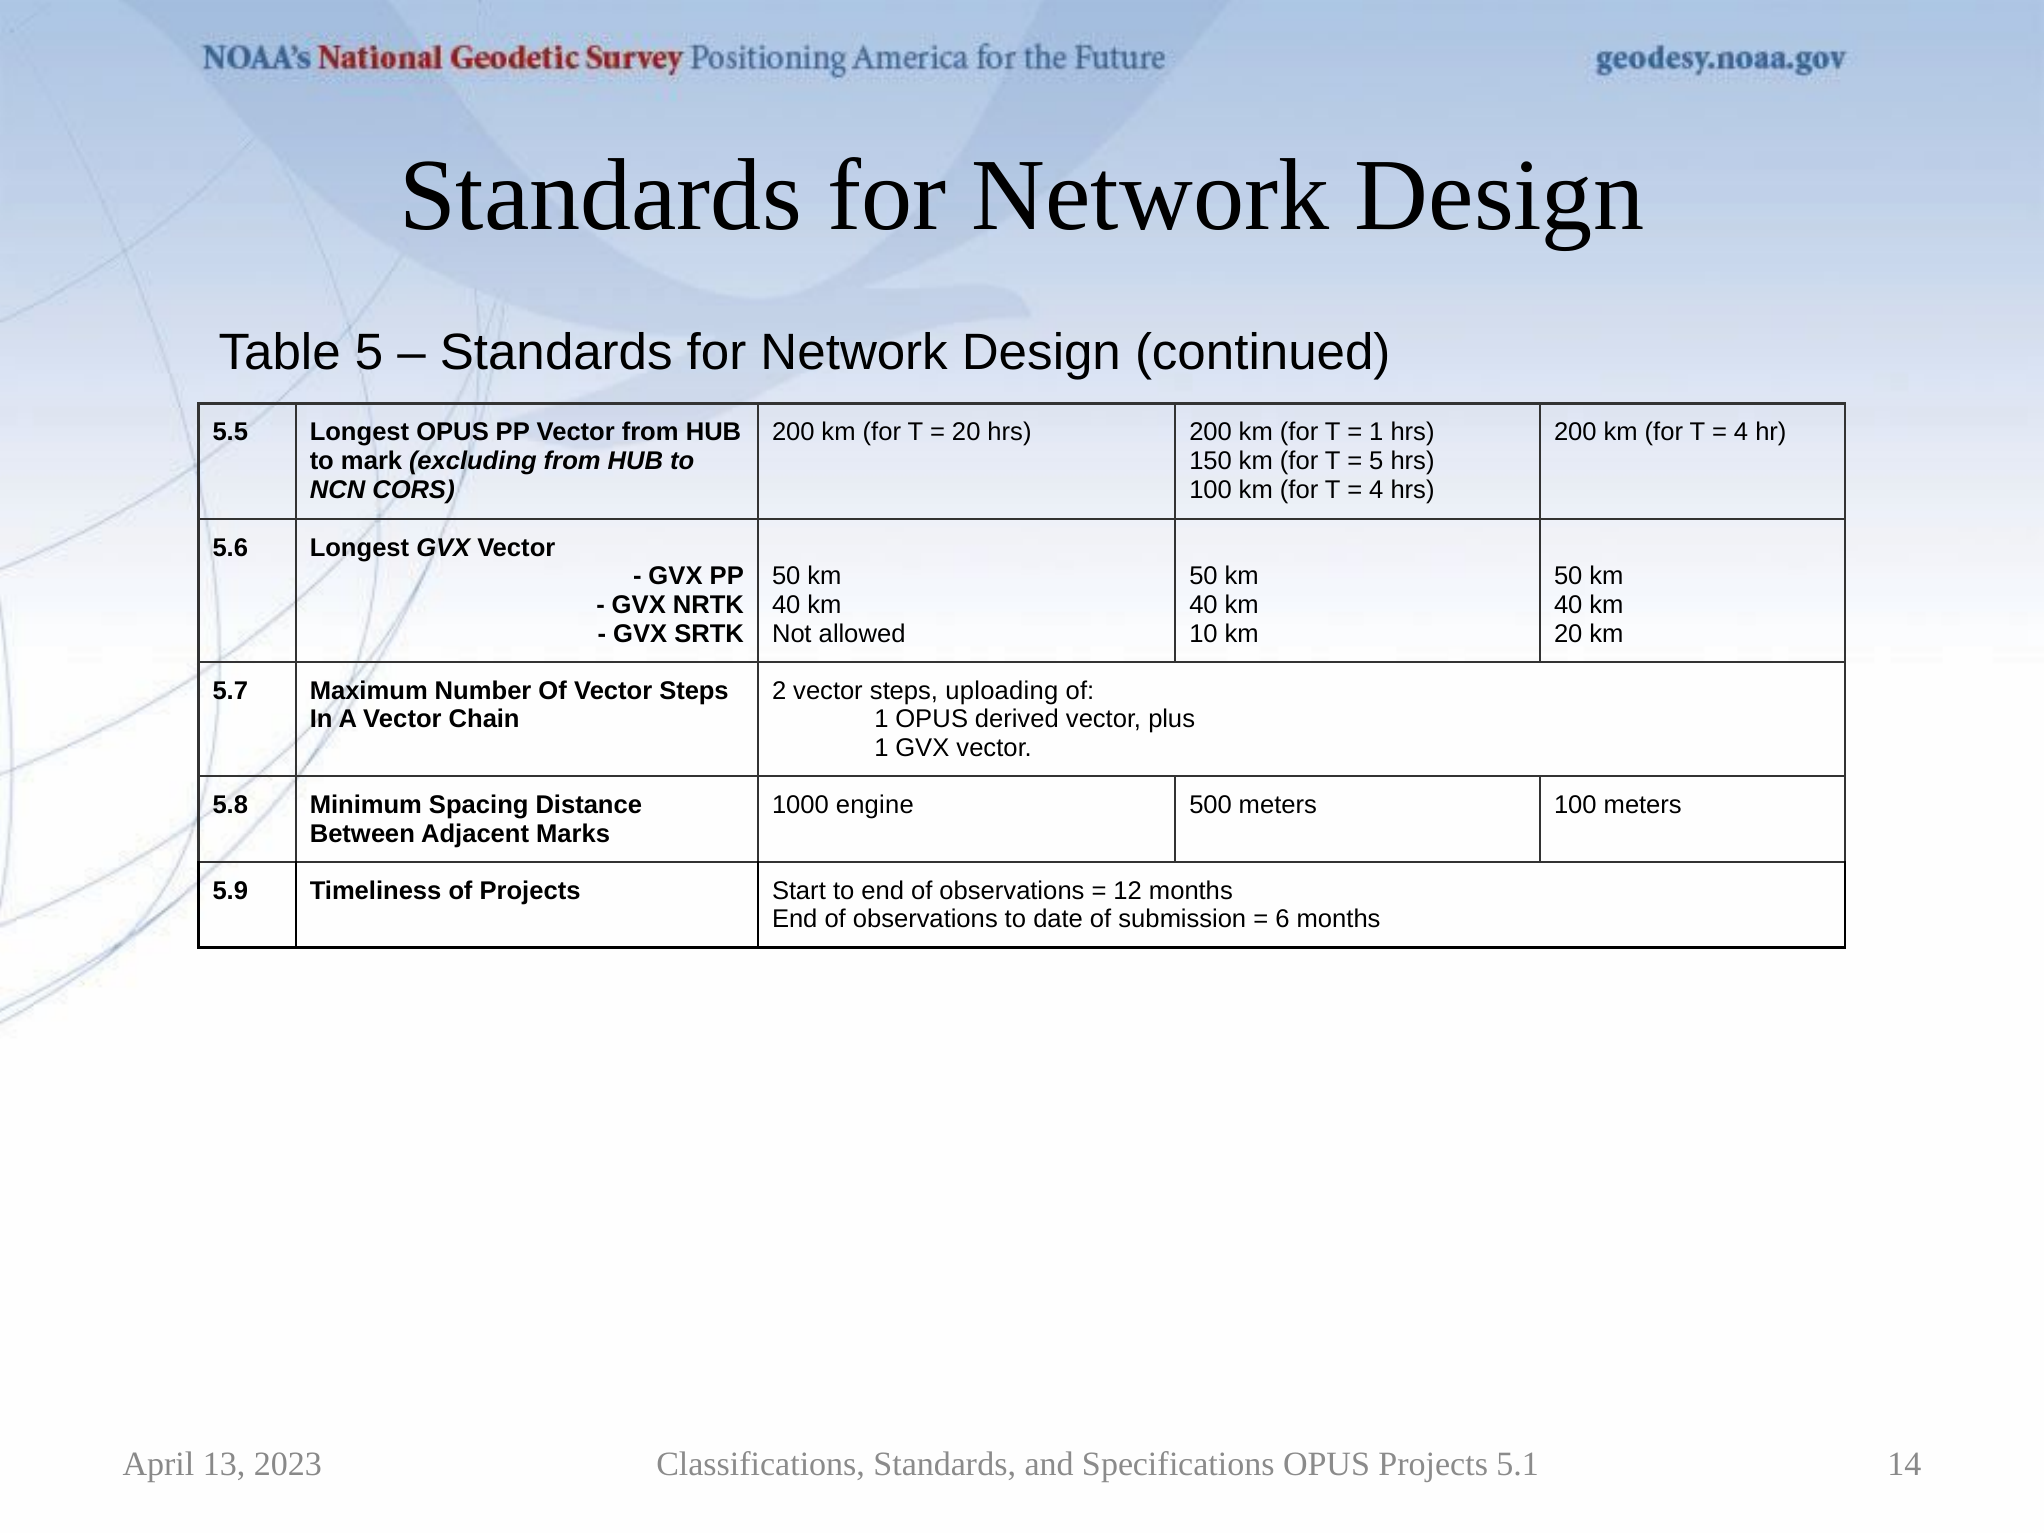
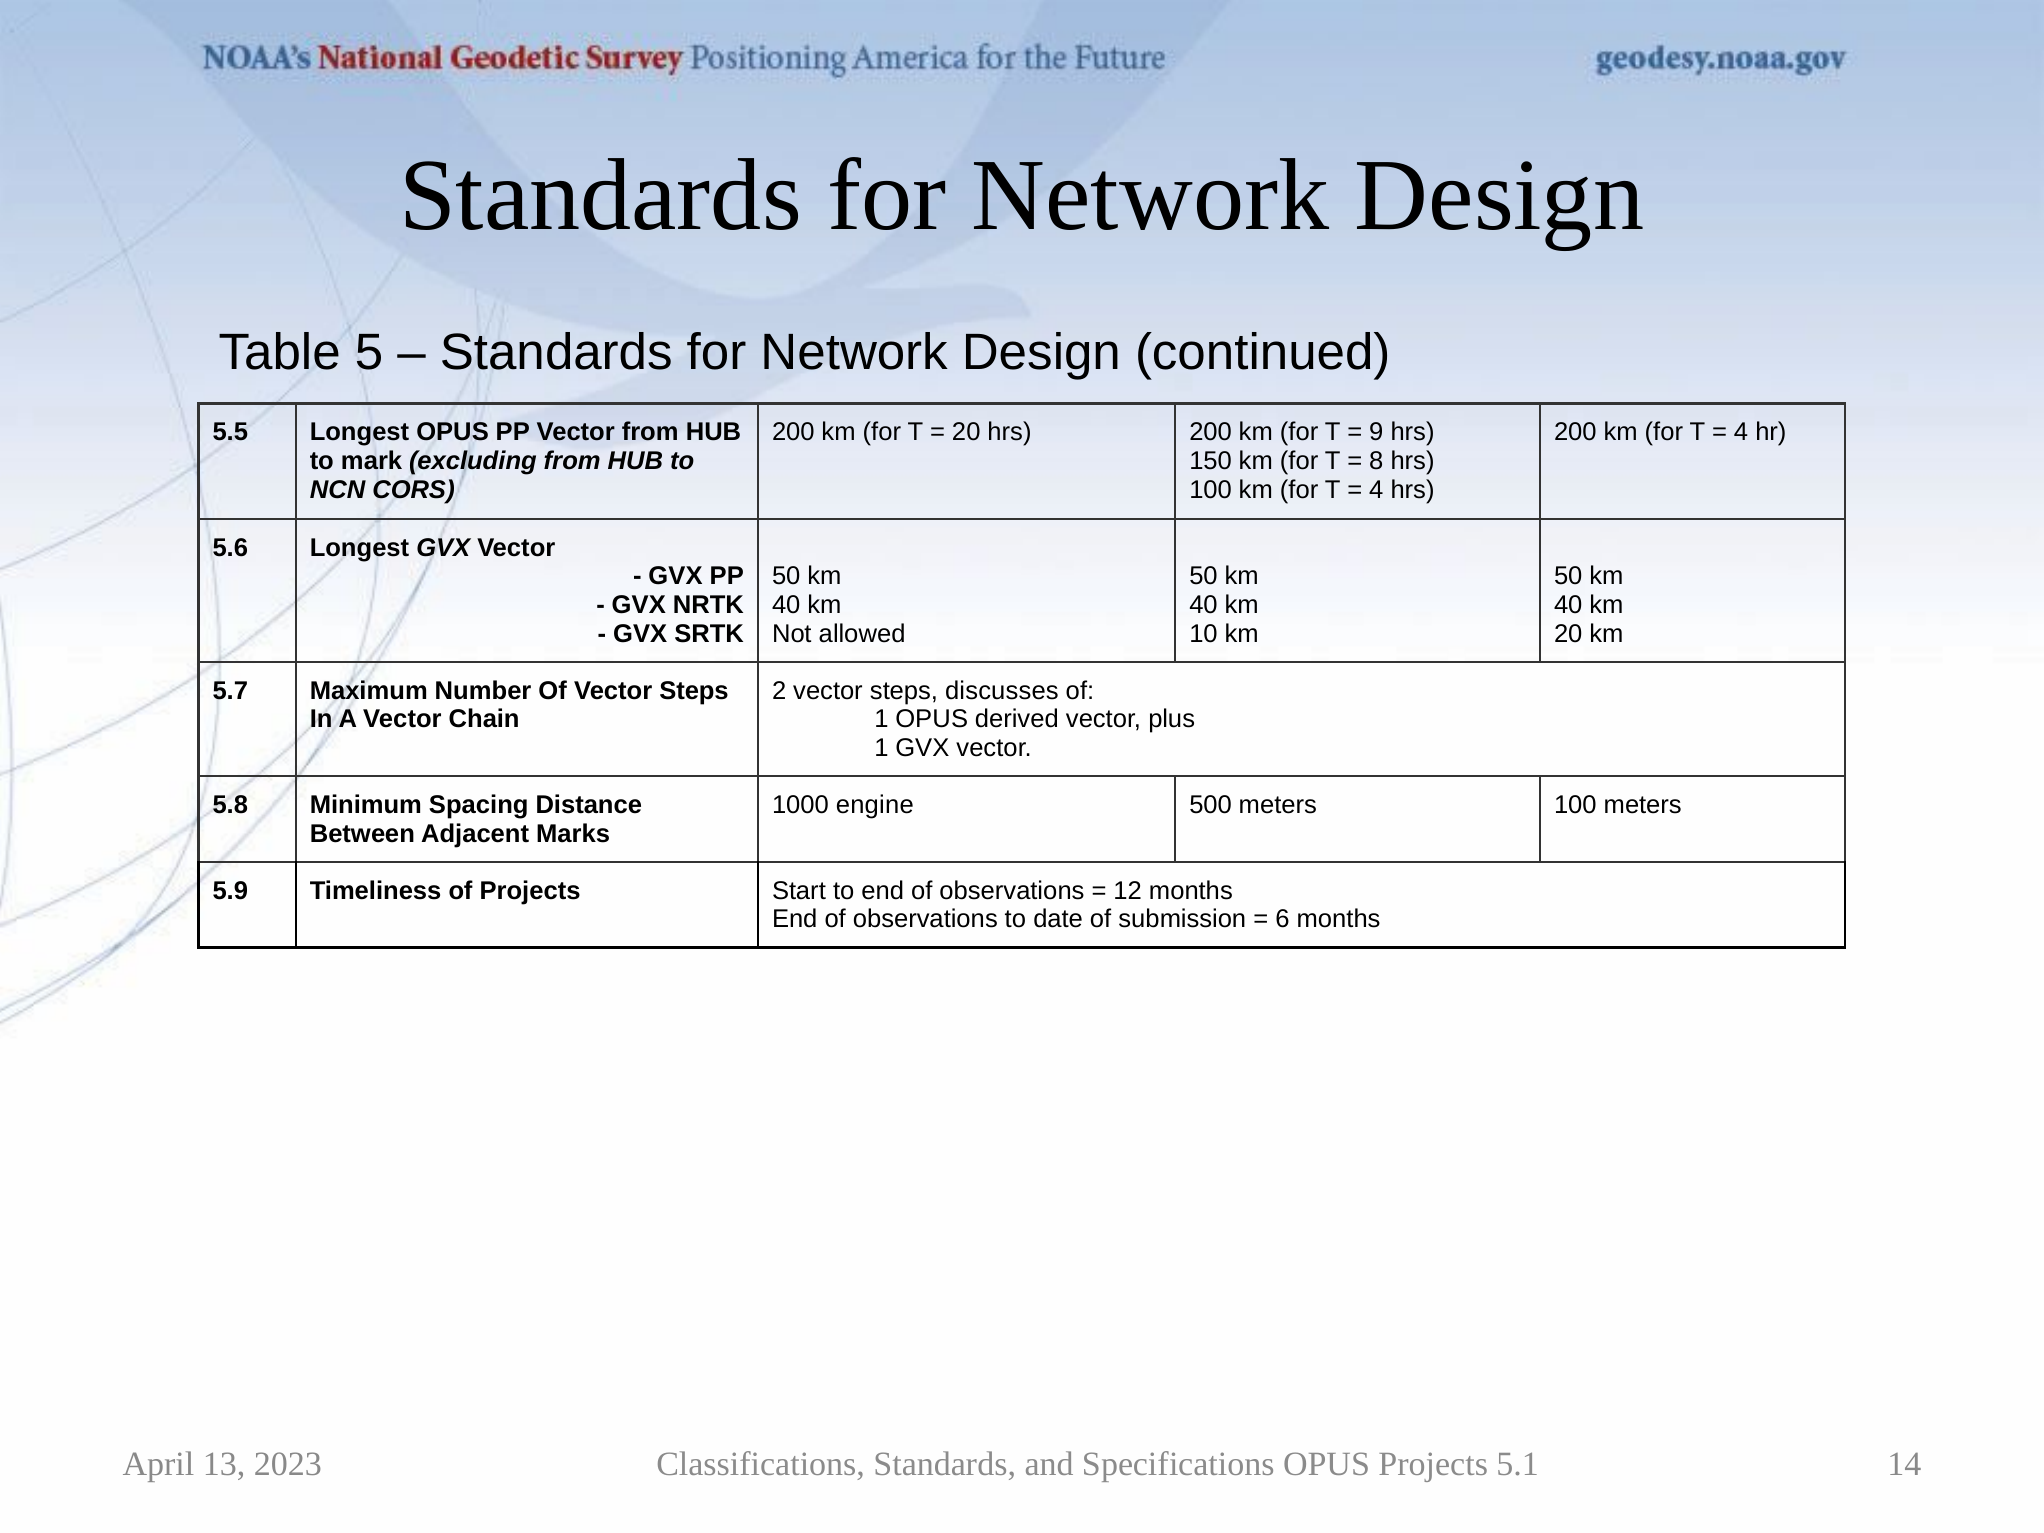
1 at (1376, 432): 1 -> 9
5 at (1376, 461): 5 -> 8
uploading: uploading -> discusses
